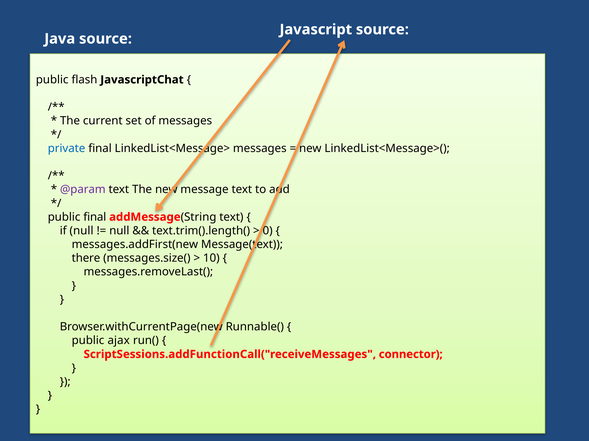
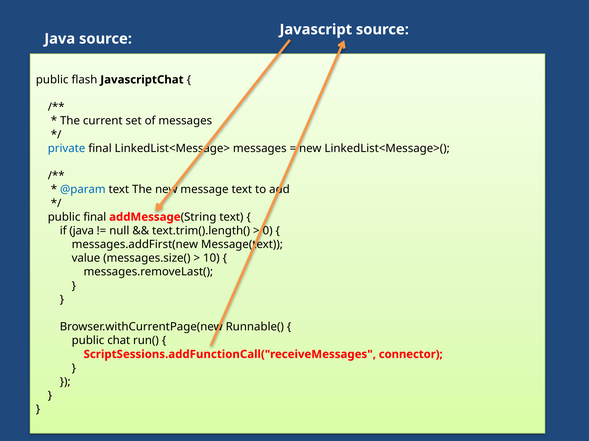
@param colour: purple -> blue
if null: null -> java
there: there -> value
ajax: ajax -> chat
